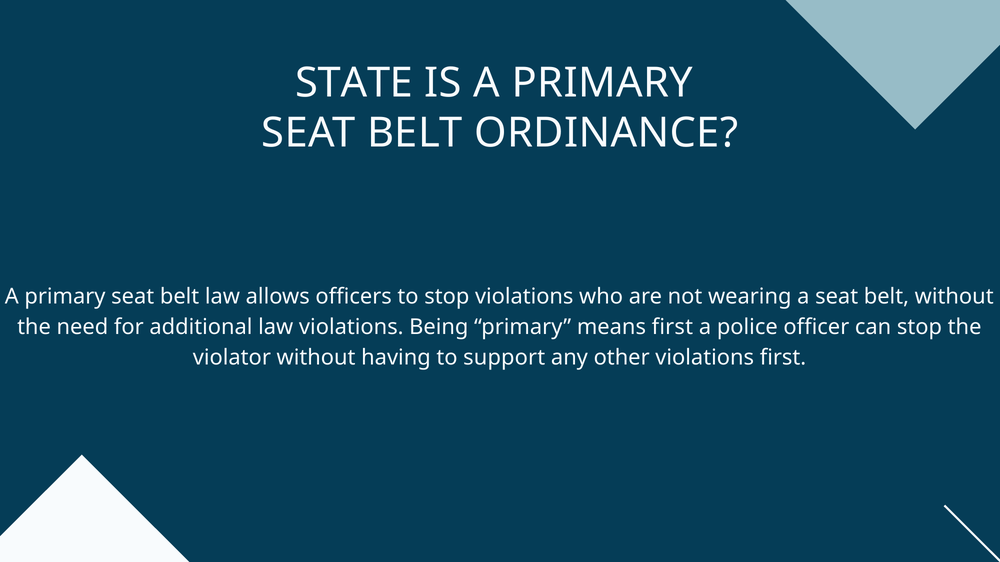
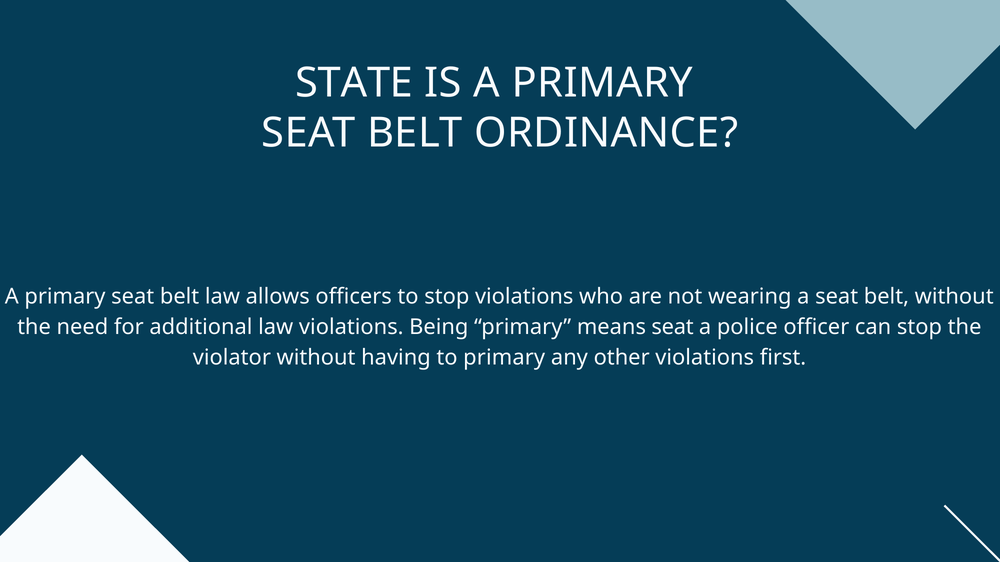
means first: first -> seat
to support: support -> primary
